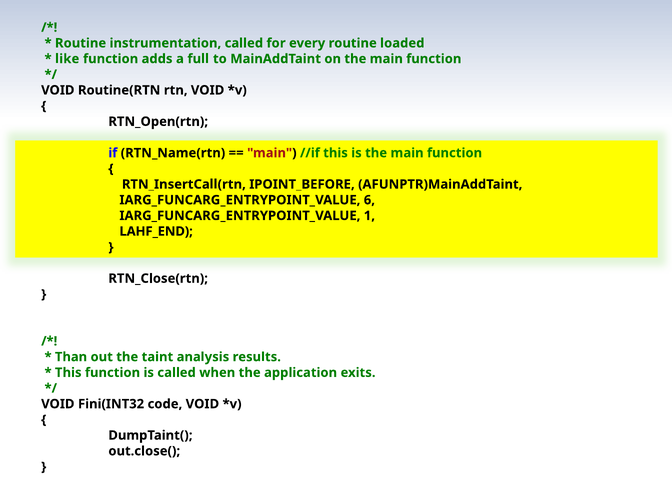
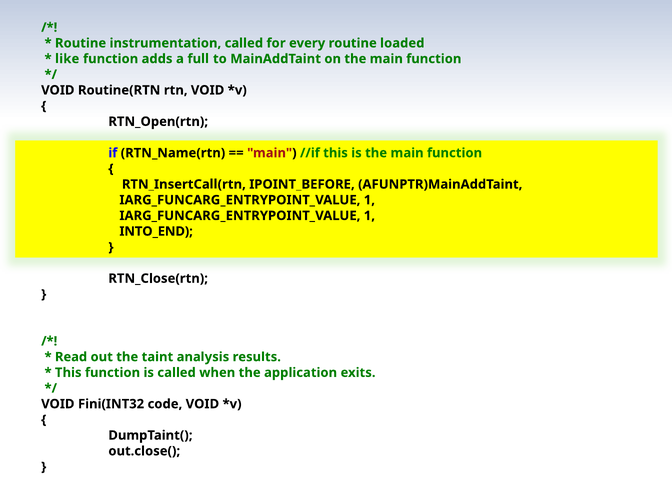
6 at (369, 200): 6 -> 1
LAHF_END: LAHF_END -> INTO_END
Than: Than -> Read
